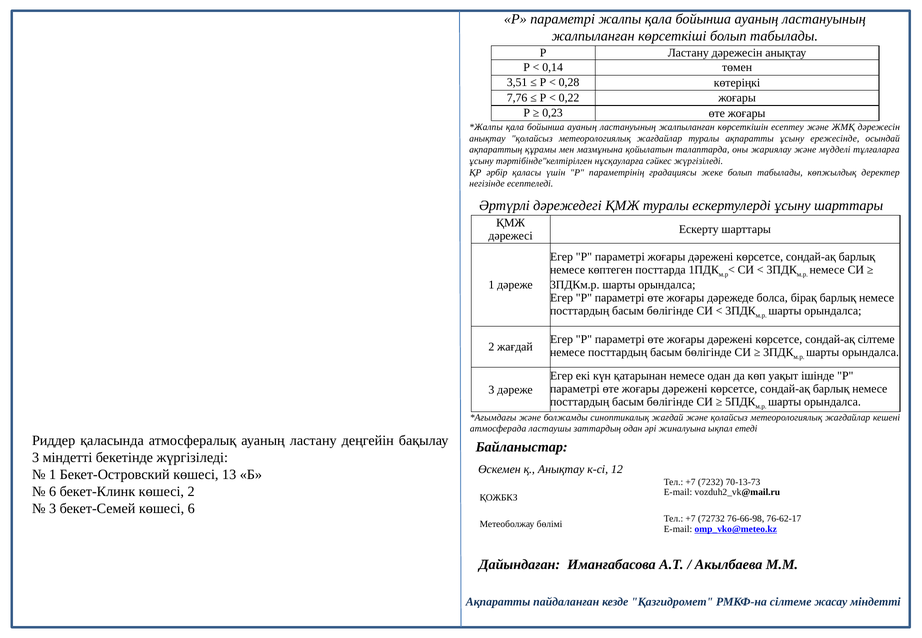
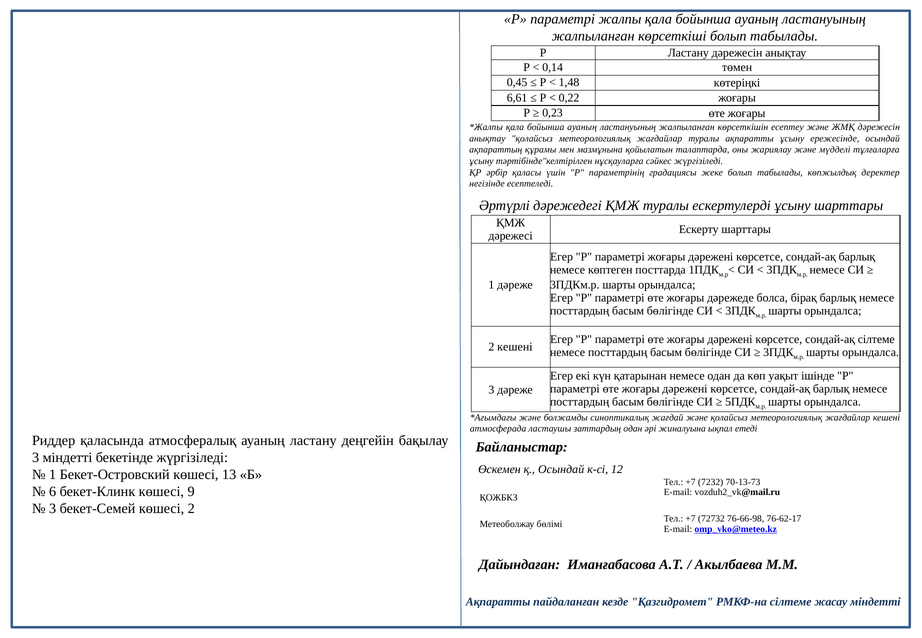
3,51: 3,51 -> 0,45
0,28: 0,28 -> 1,48
7,76: 7,76 -> 6,61
2 жағдай: жағдай -> кешені
қ Анықтау: Анықтау -> Осындай
көшесі 2: 2 -> 9
көшесі 6: 6 -> 2
